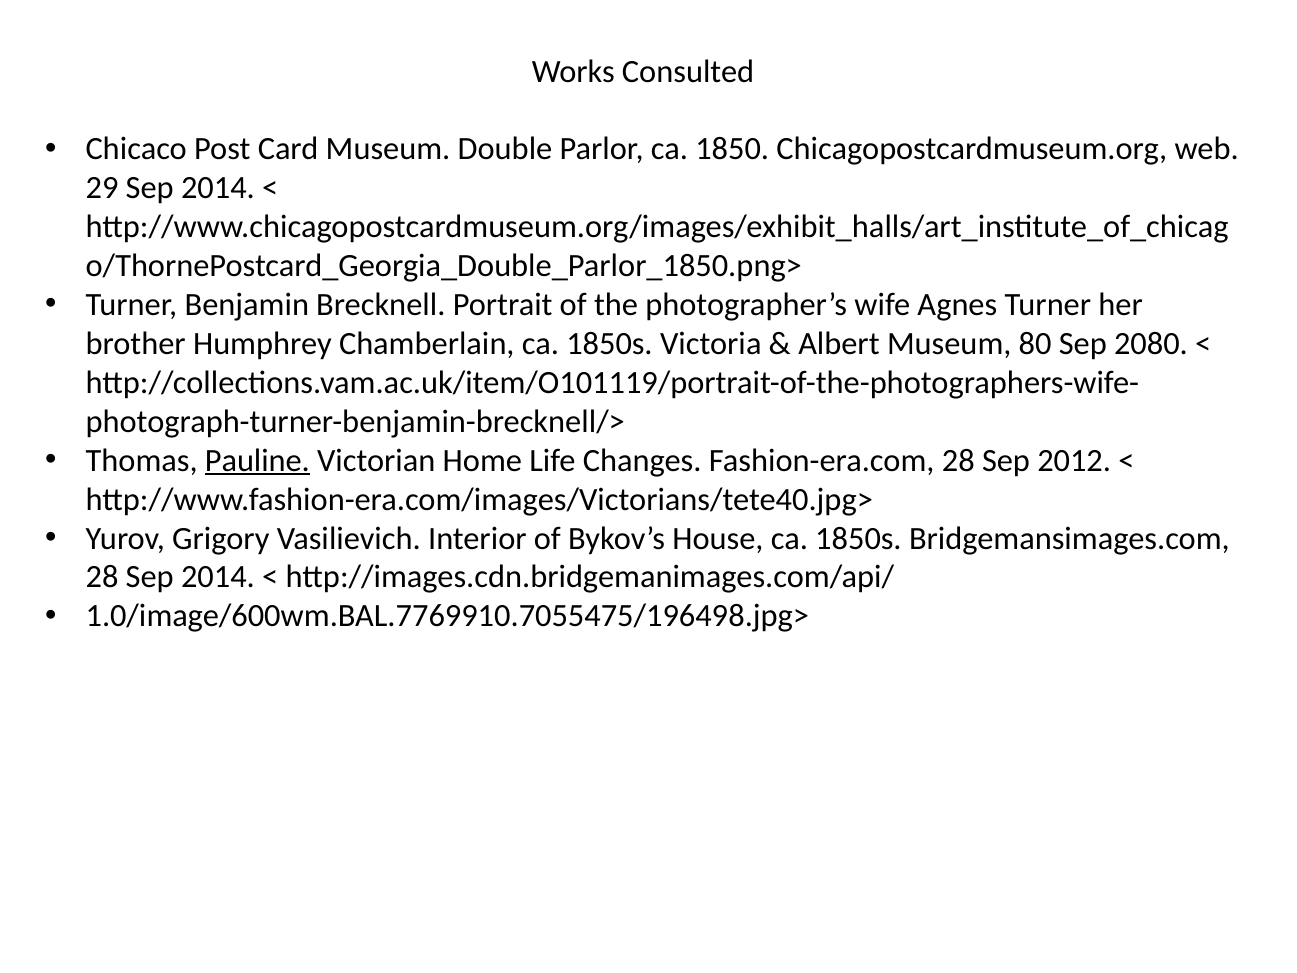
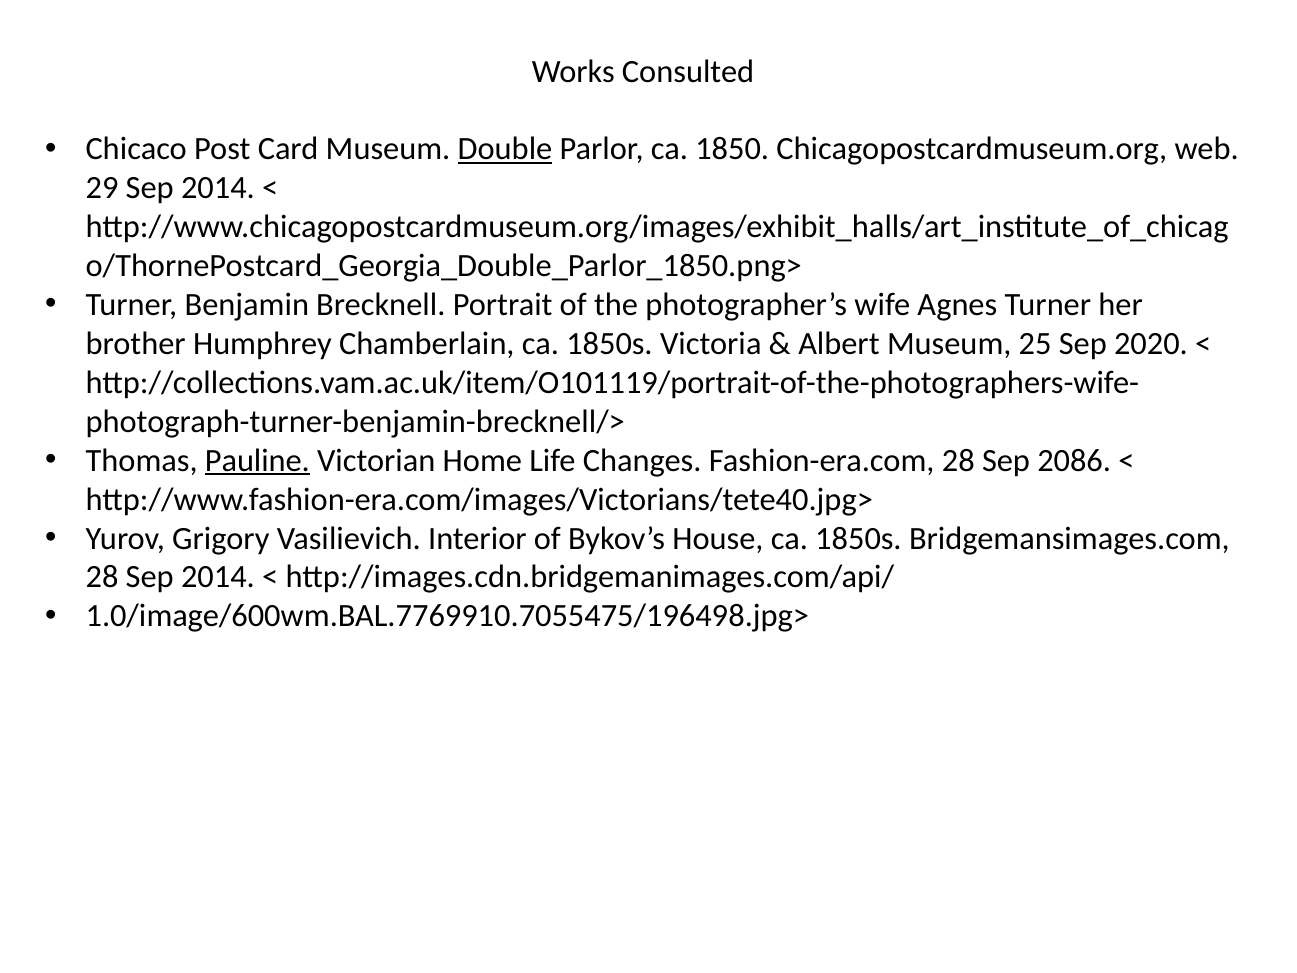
Double underline: none -> present
80: 80 -> 25
2080: 2080 -> 2020
2012: 2012 -> 2086
